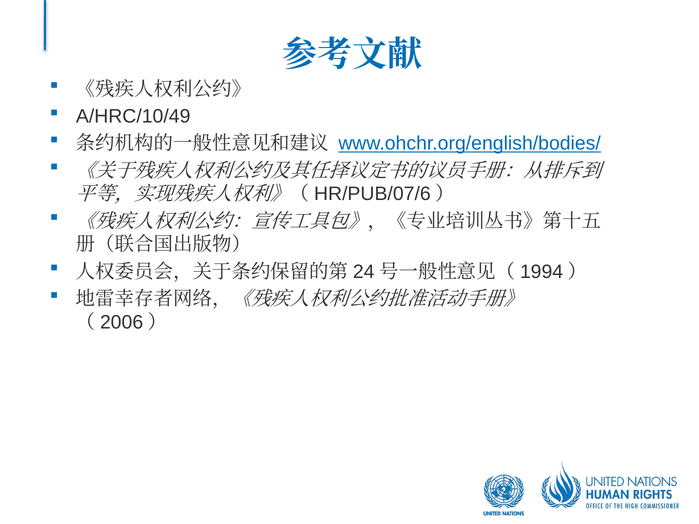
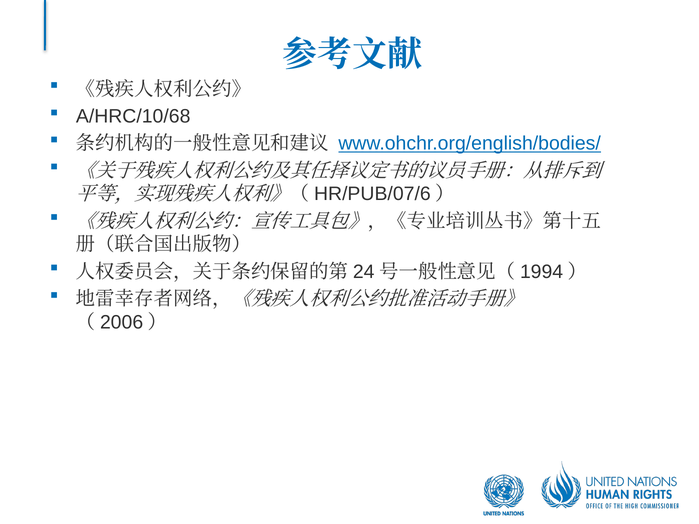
A/HRC/10/49: A/HRC/10/49 -> A/HRC/10/68
